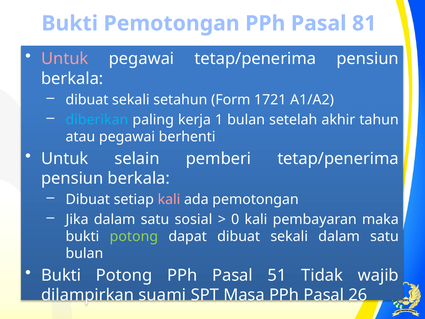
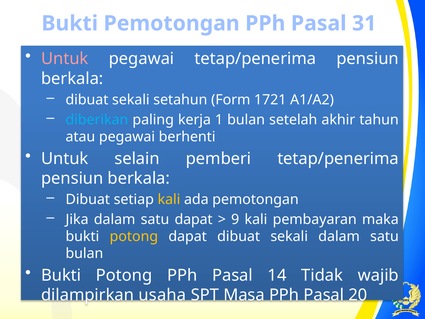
81: 81 -> 31
kali at (169, 199) colour: pink -> yellow
satu sosial: sosial -> dapat
0: 0 -> 9
potong at (134, 236) colour: light green -> yellow
51: 51 -> 14
suami: suami -> usaha
26: 26 -> 20
